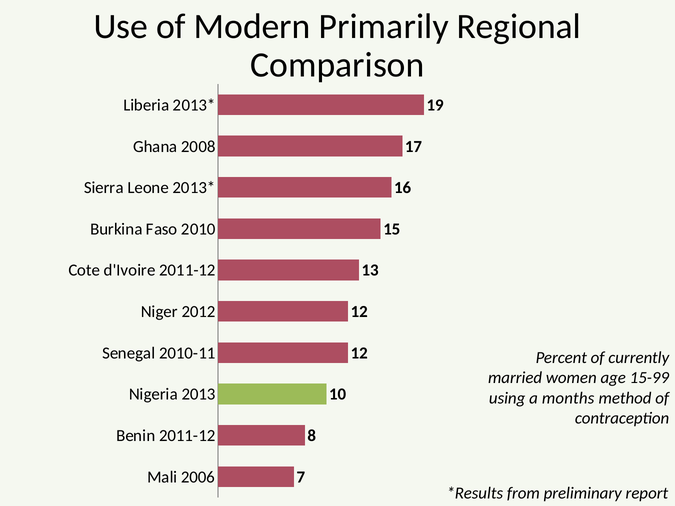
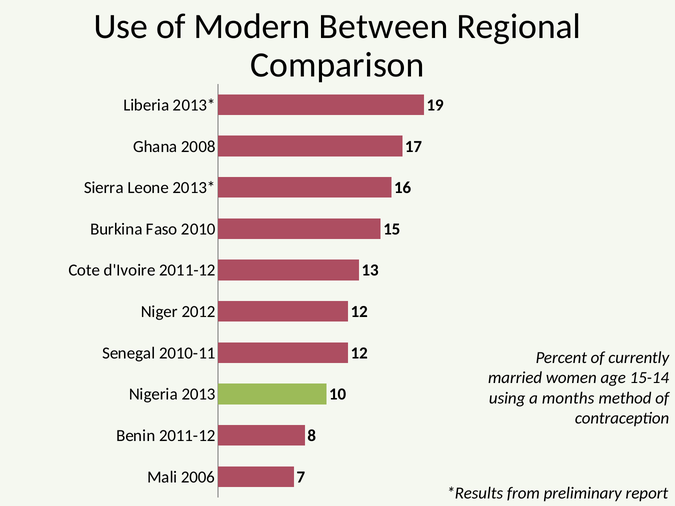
Primarily: Primarily -> Between
15-99: 15-99 -> 15-14
